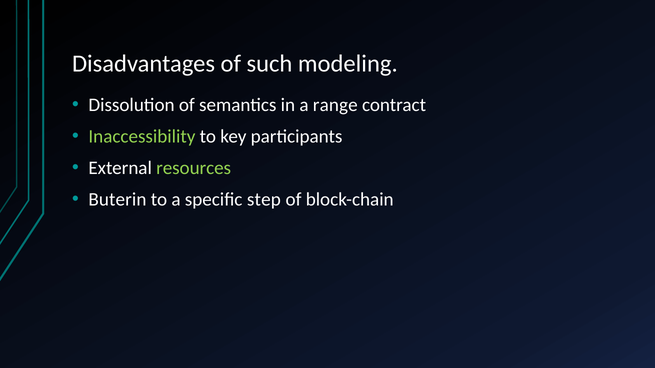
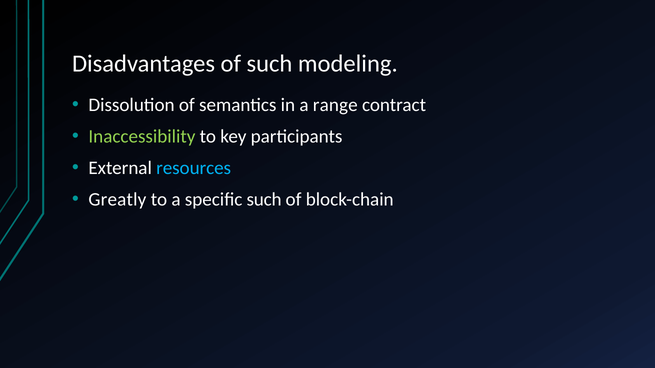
resources colour: light green -> light blue
Buterin: Buterin -> Greatly
specific step: step -> such
